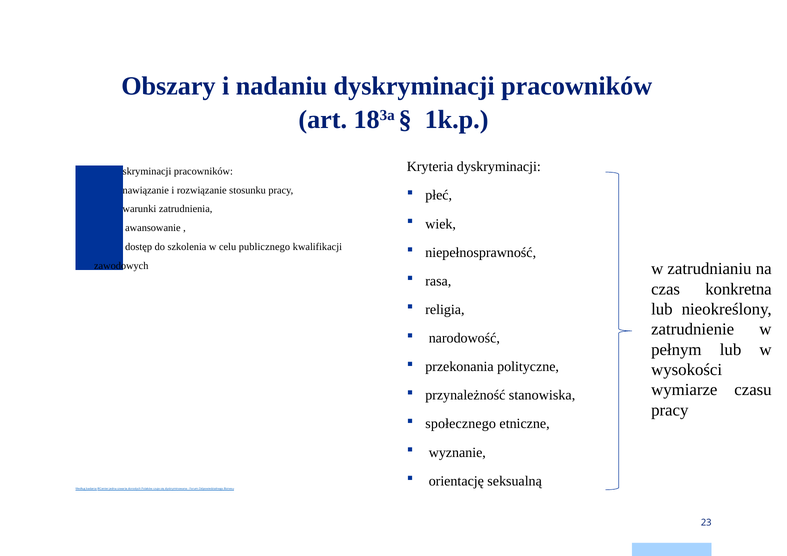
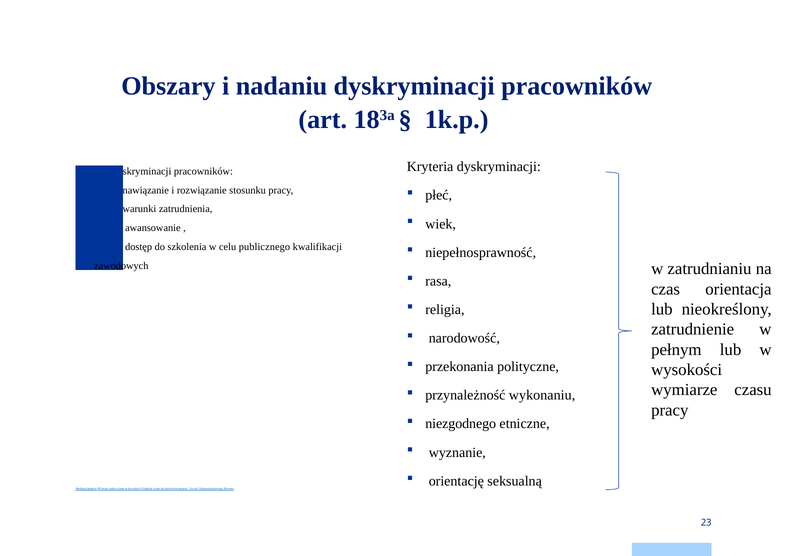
konkretna: konkretna -> orientacja
stanowiska: stanowiska -> wykonaniu
społecznego: społecznego -> niezgodnego
